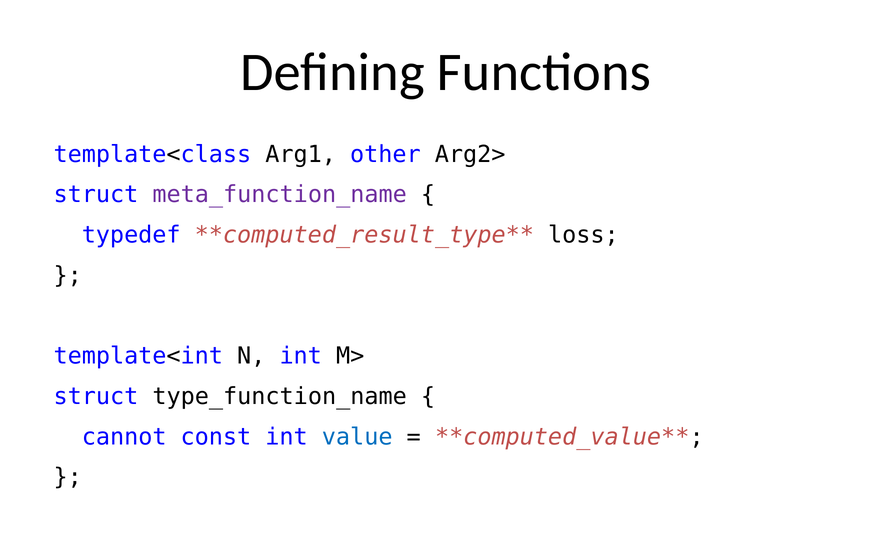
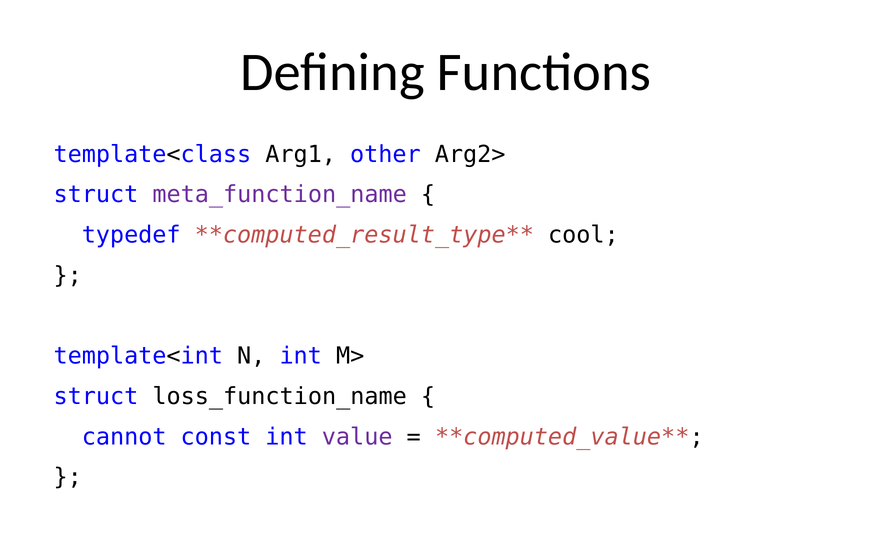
loss: loss -> cool
type_function_name: type_function_name -> loss_function_name
value colour: blue -> purple
